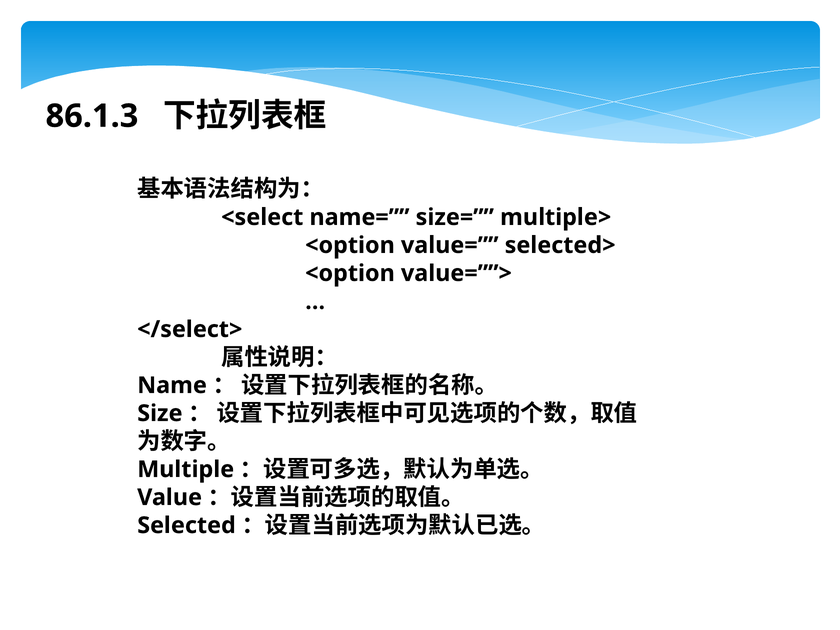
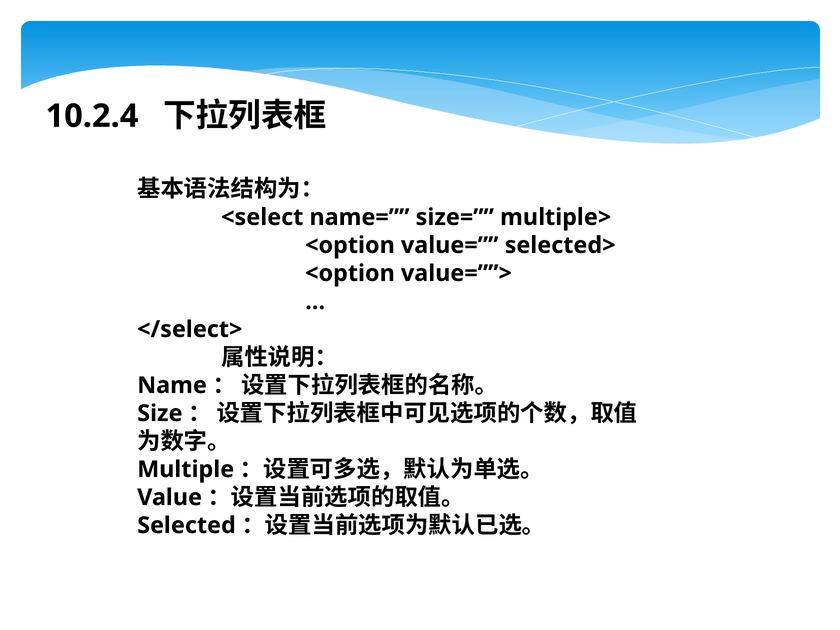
86.1.3: 86.1.3 -> 10.2.4
